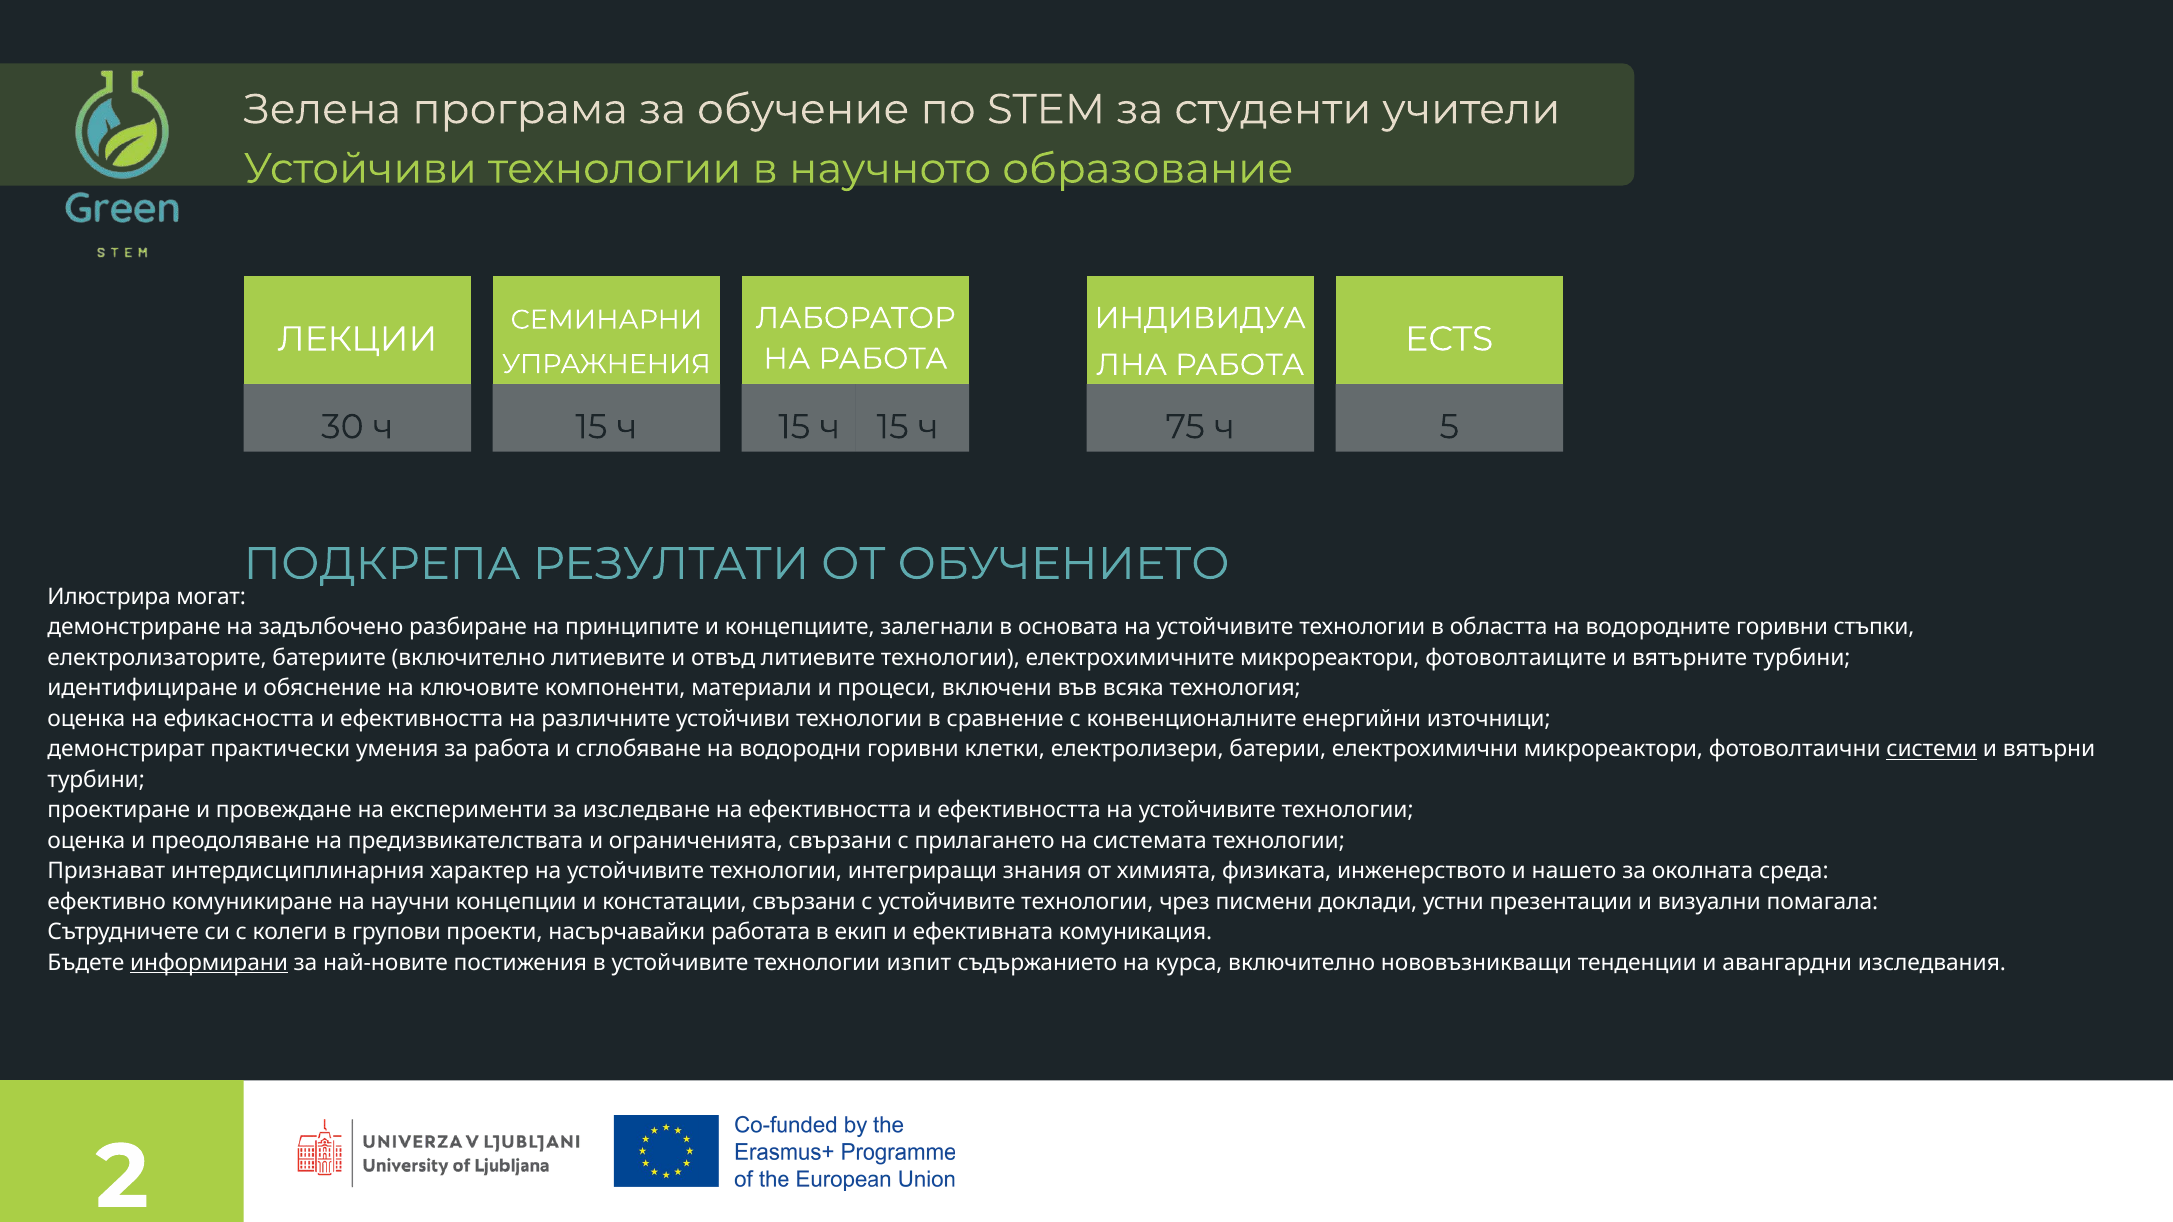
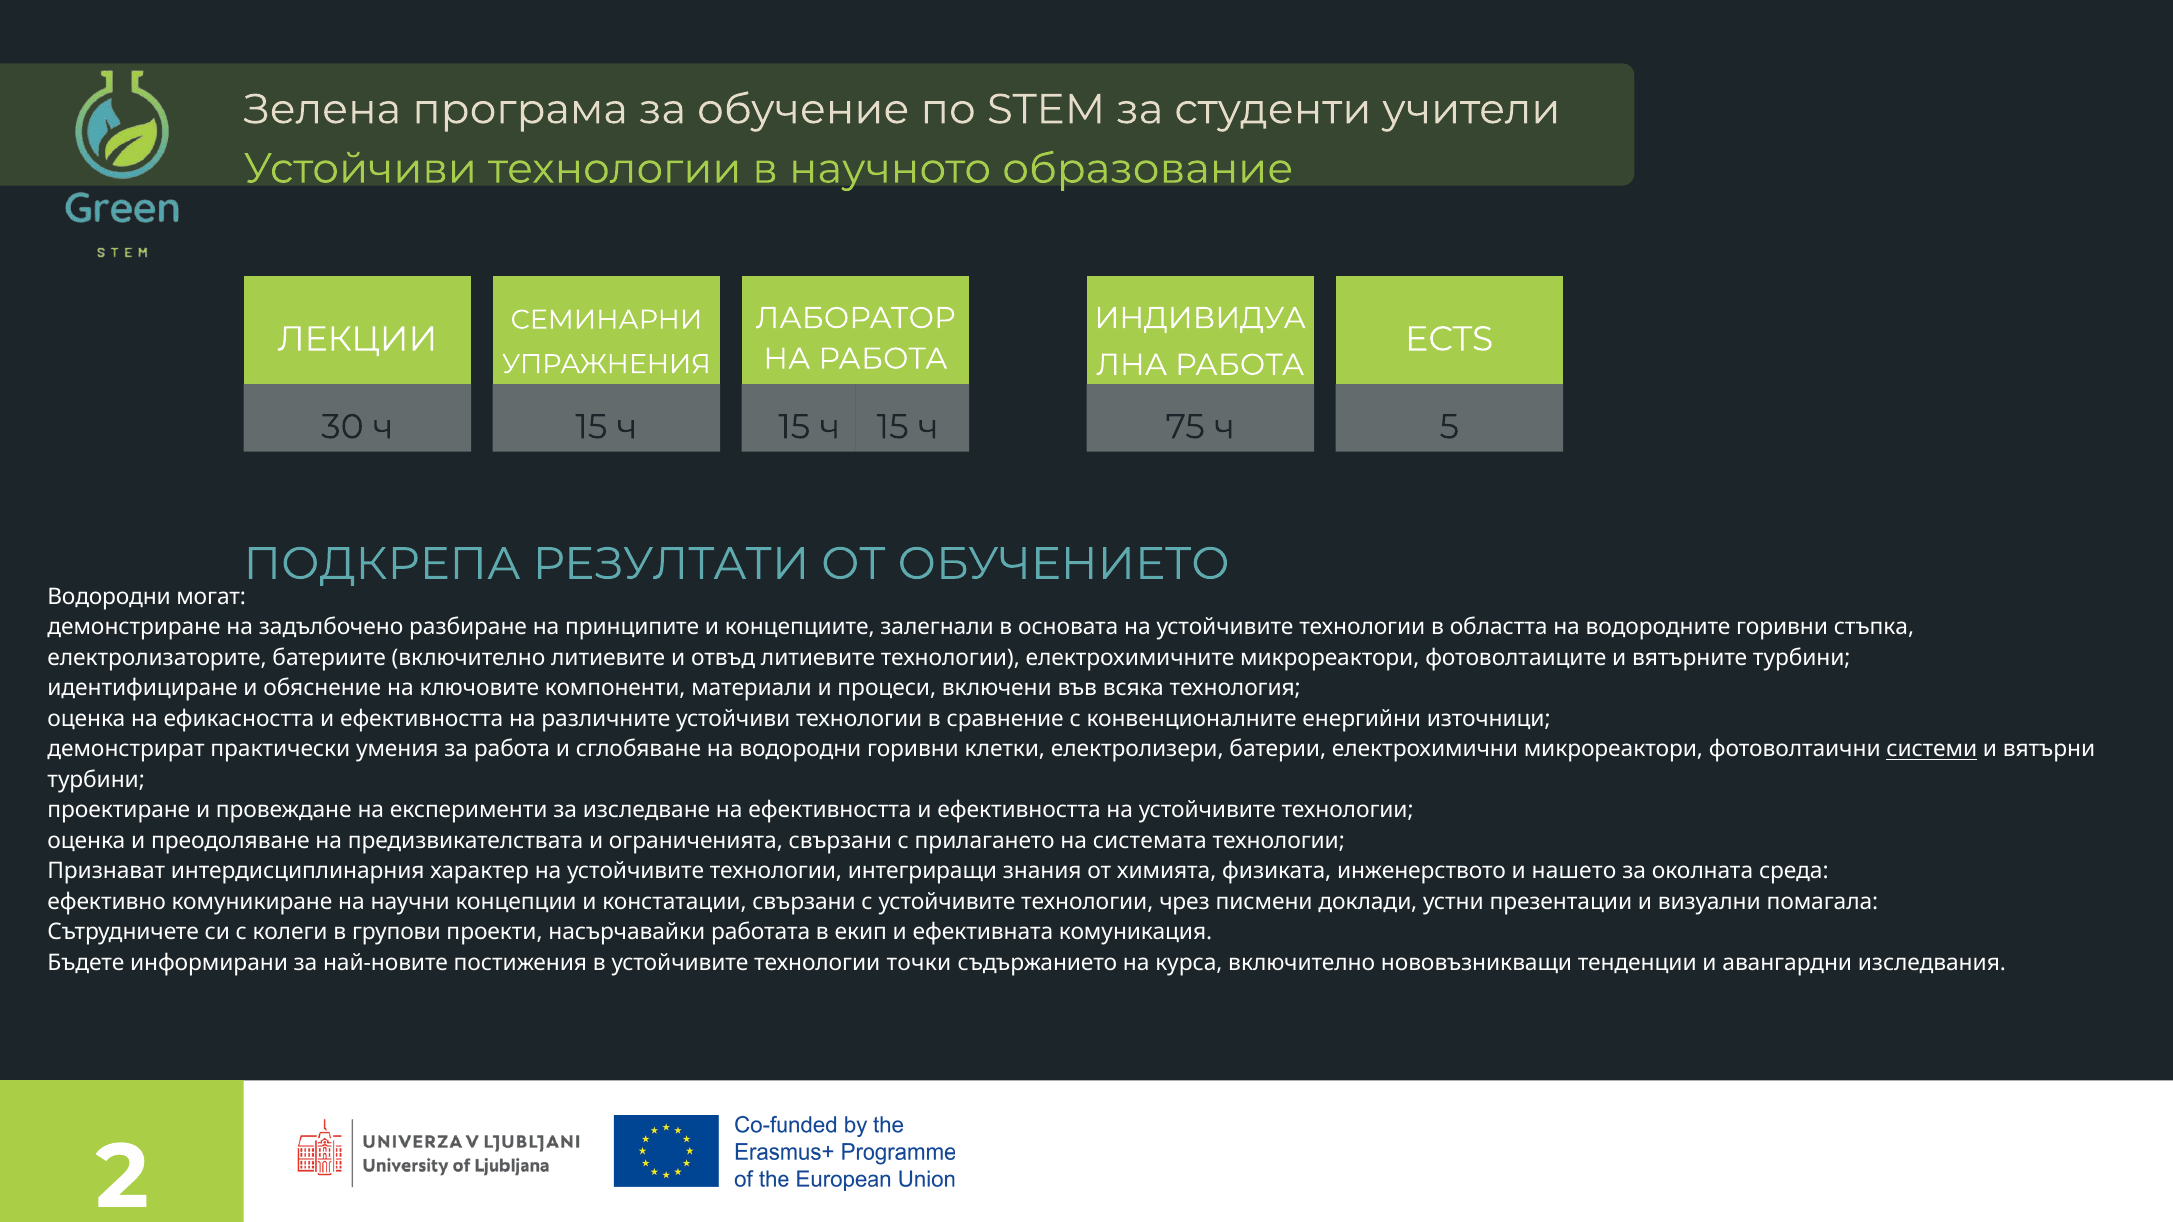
Илюстрира at (109, 597): Илюстрира -> Водородни
стъпки: стъпки -> стъпка
информирани underline: present -> none
изпит: изпит -> точки
